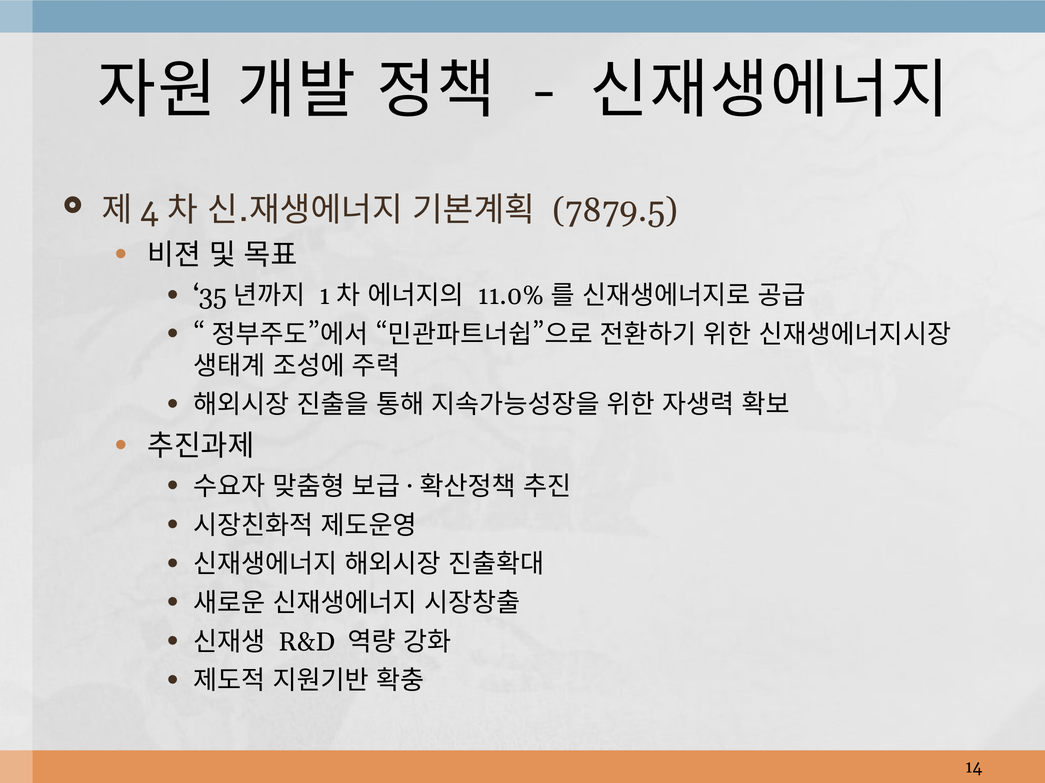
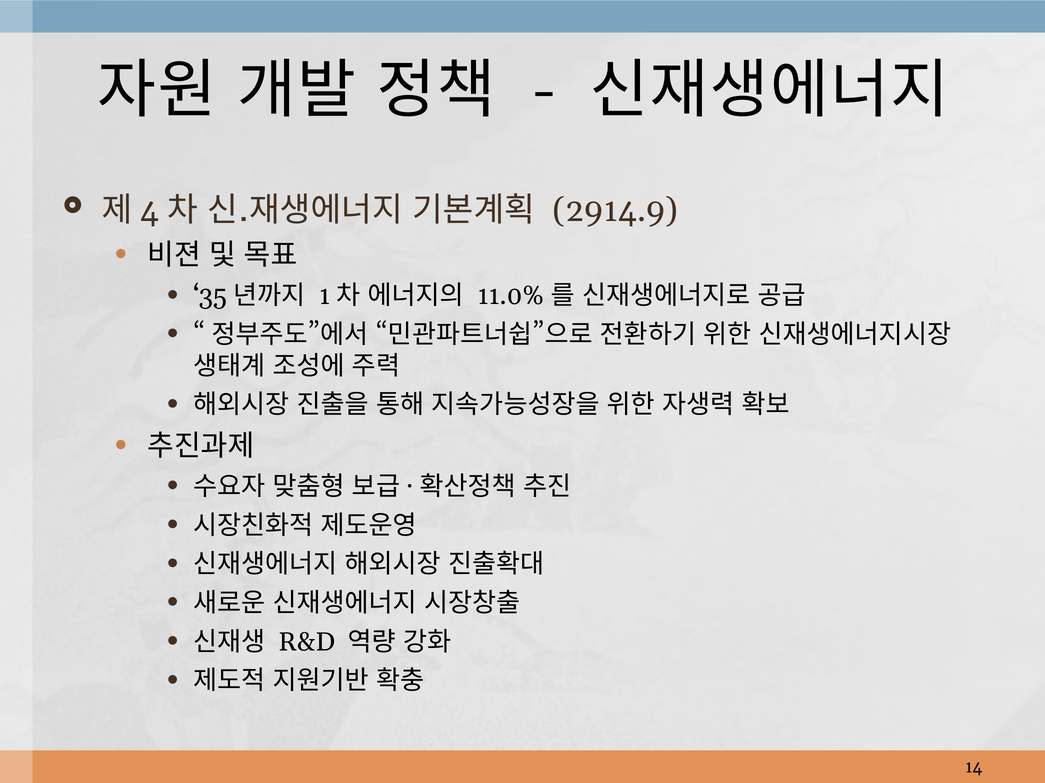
7879.5: 7879.5 -> 2914.9
